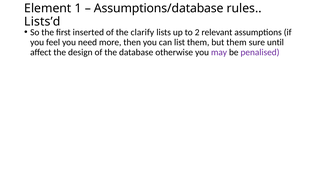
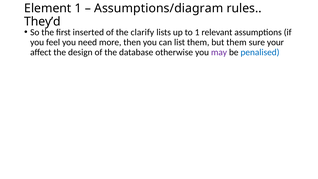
Assumptions/database: Assumptions/database -> Assumptions/diagram
Lists’d: Lists’d -> They’d
to 2: 2 -> 1
until: until -> your
penalised colour: purple -> blue
